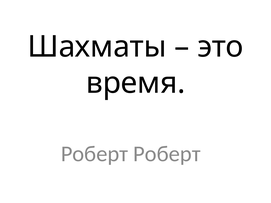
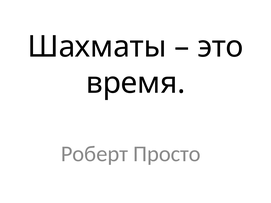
Роберт Роберт: Роберт -> Просто
